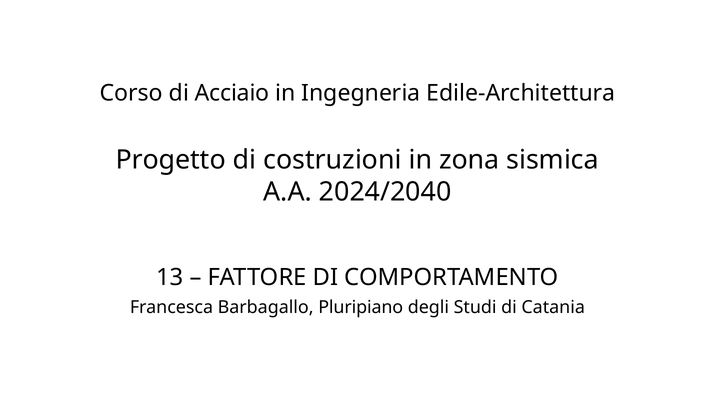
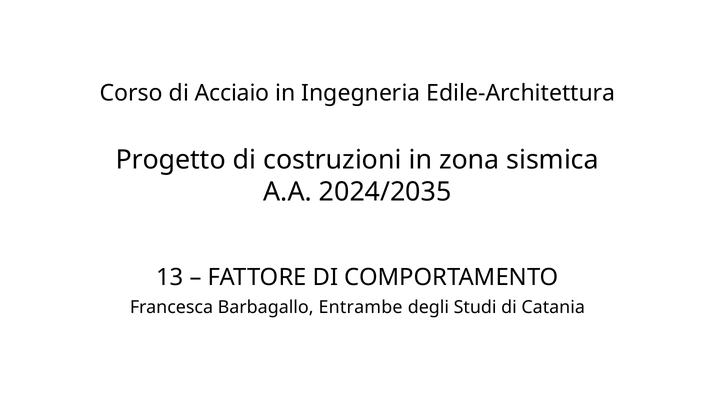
2024/2040: 2024/2040 -> 2024/2035
Pluripiano: Pluripiano -> Entrambe
